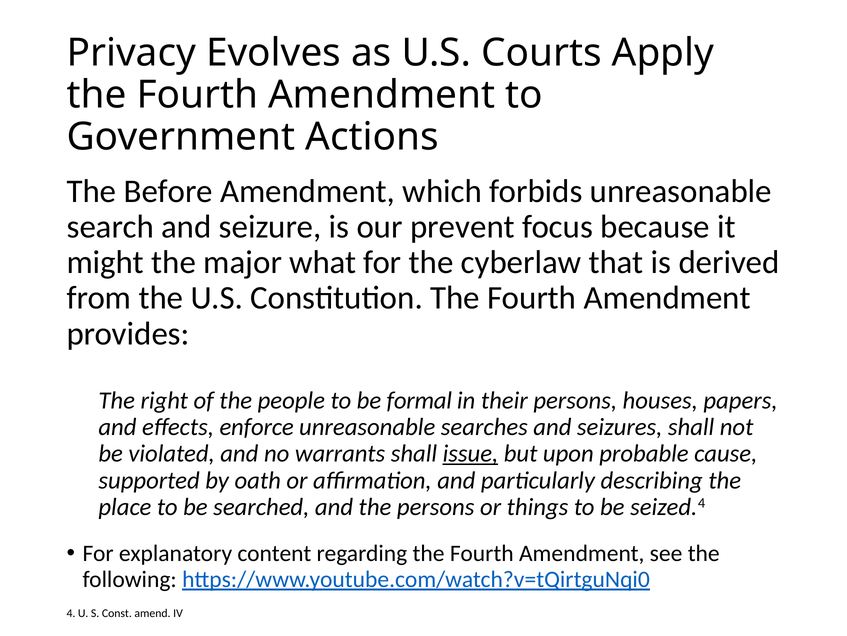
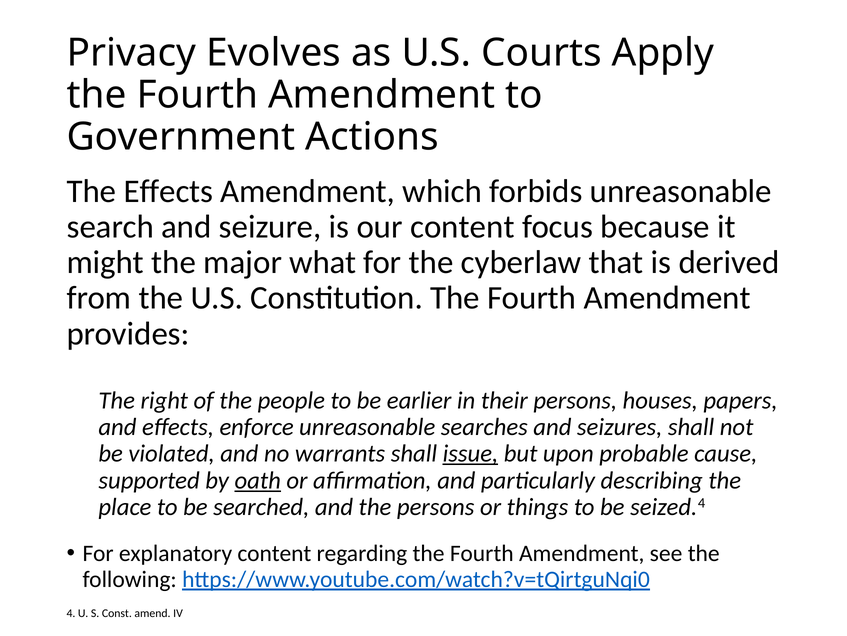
The Before: Before -> Effects
our prevent: prevent -> content
formal: formal -> earlier
oath underline: none -> present
